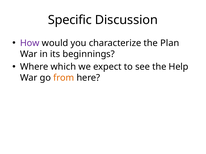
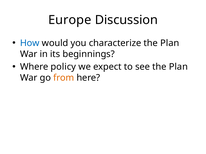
Specific: Specific -> Europe
How colour: purple -> blue
which: which -> policy
see the Help: Help -> Plan
